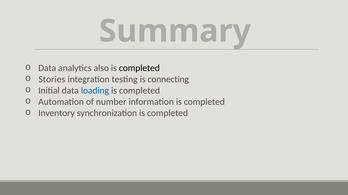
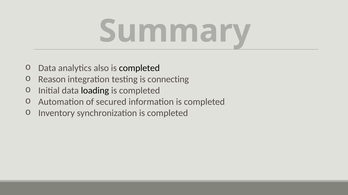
Stories: Stories -> Reason
loading colour: blue -> black
number: number -> secured
